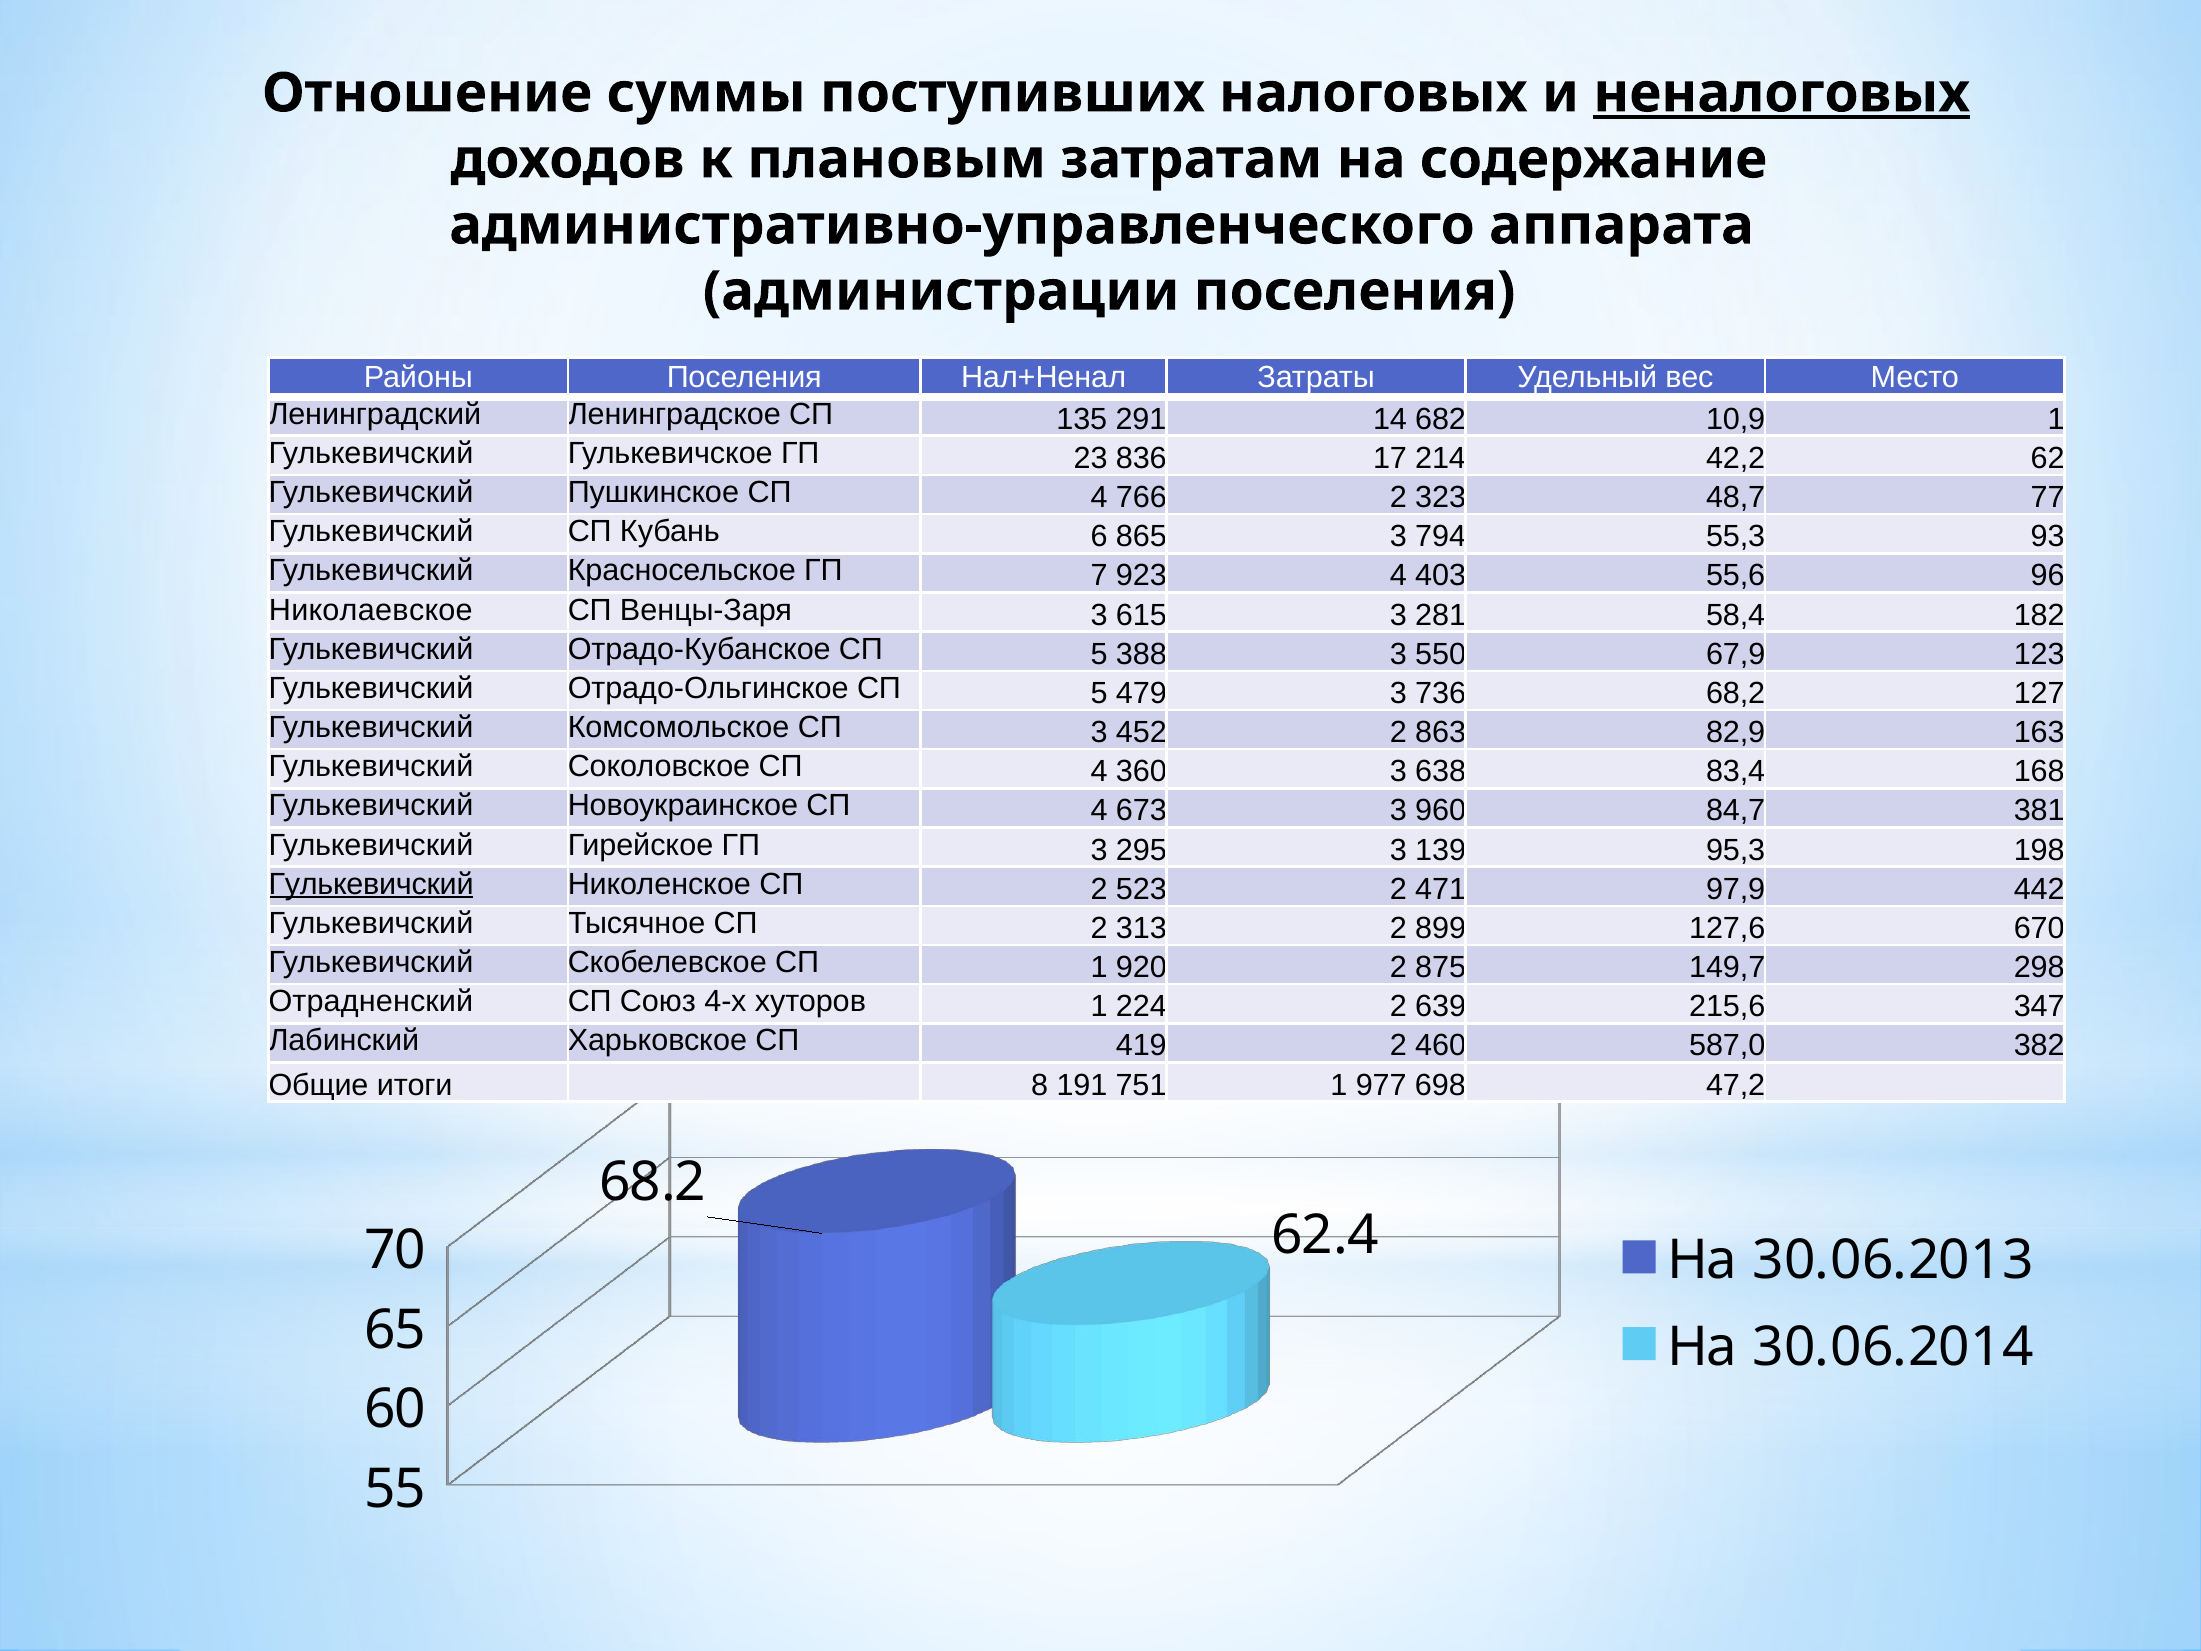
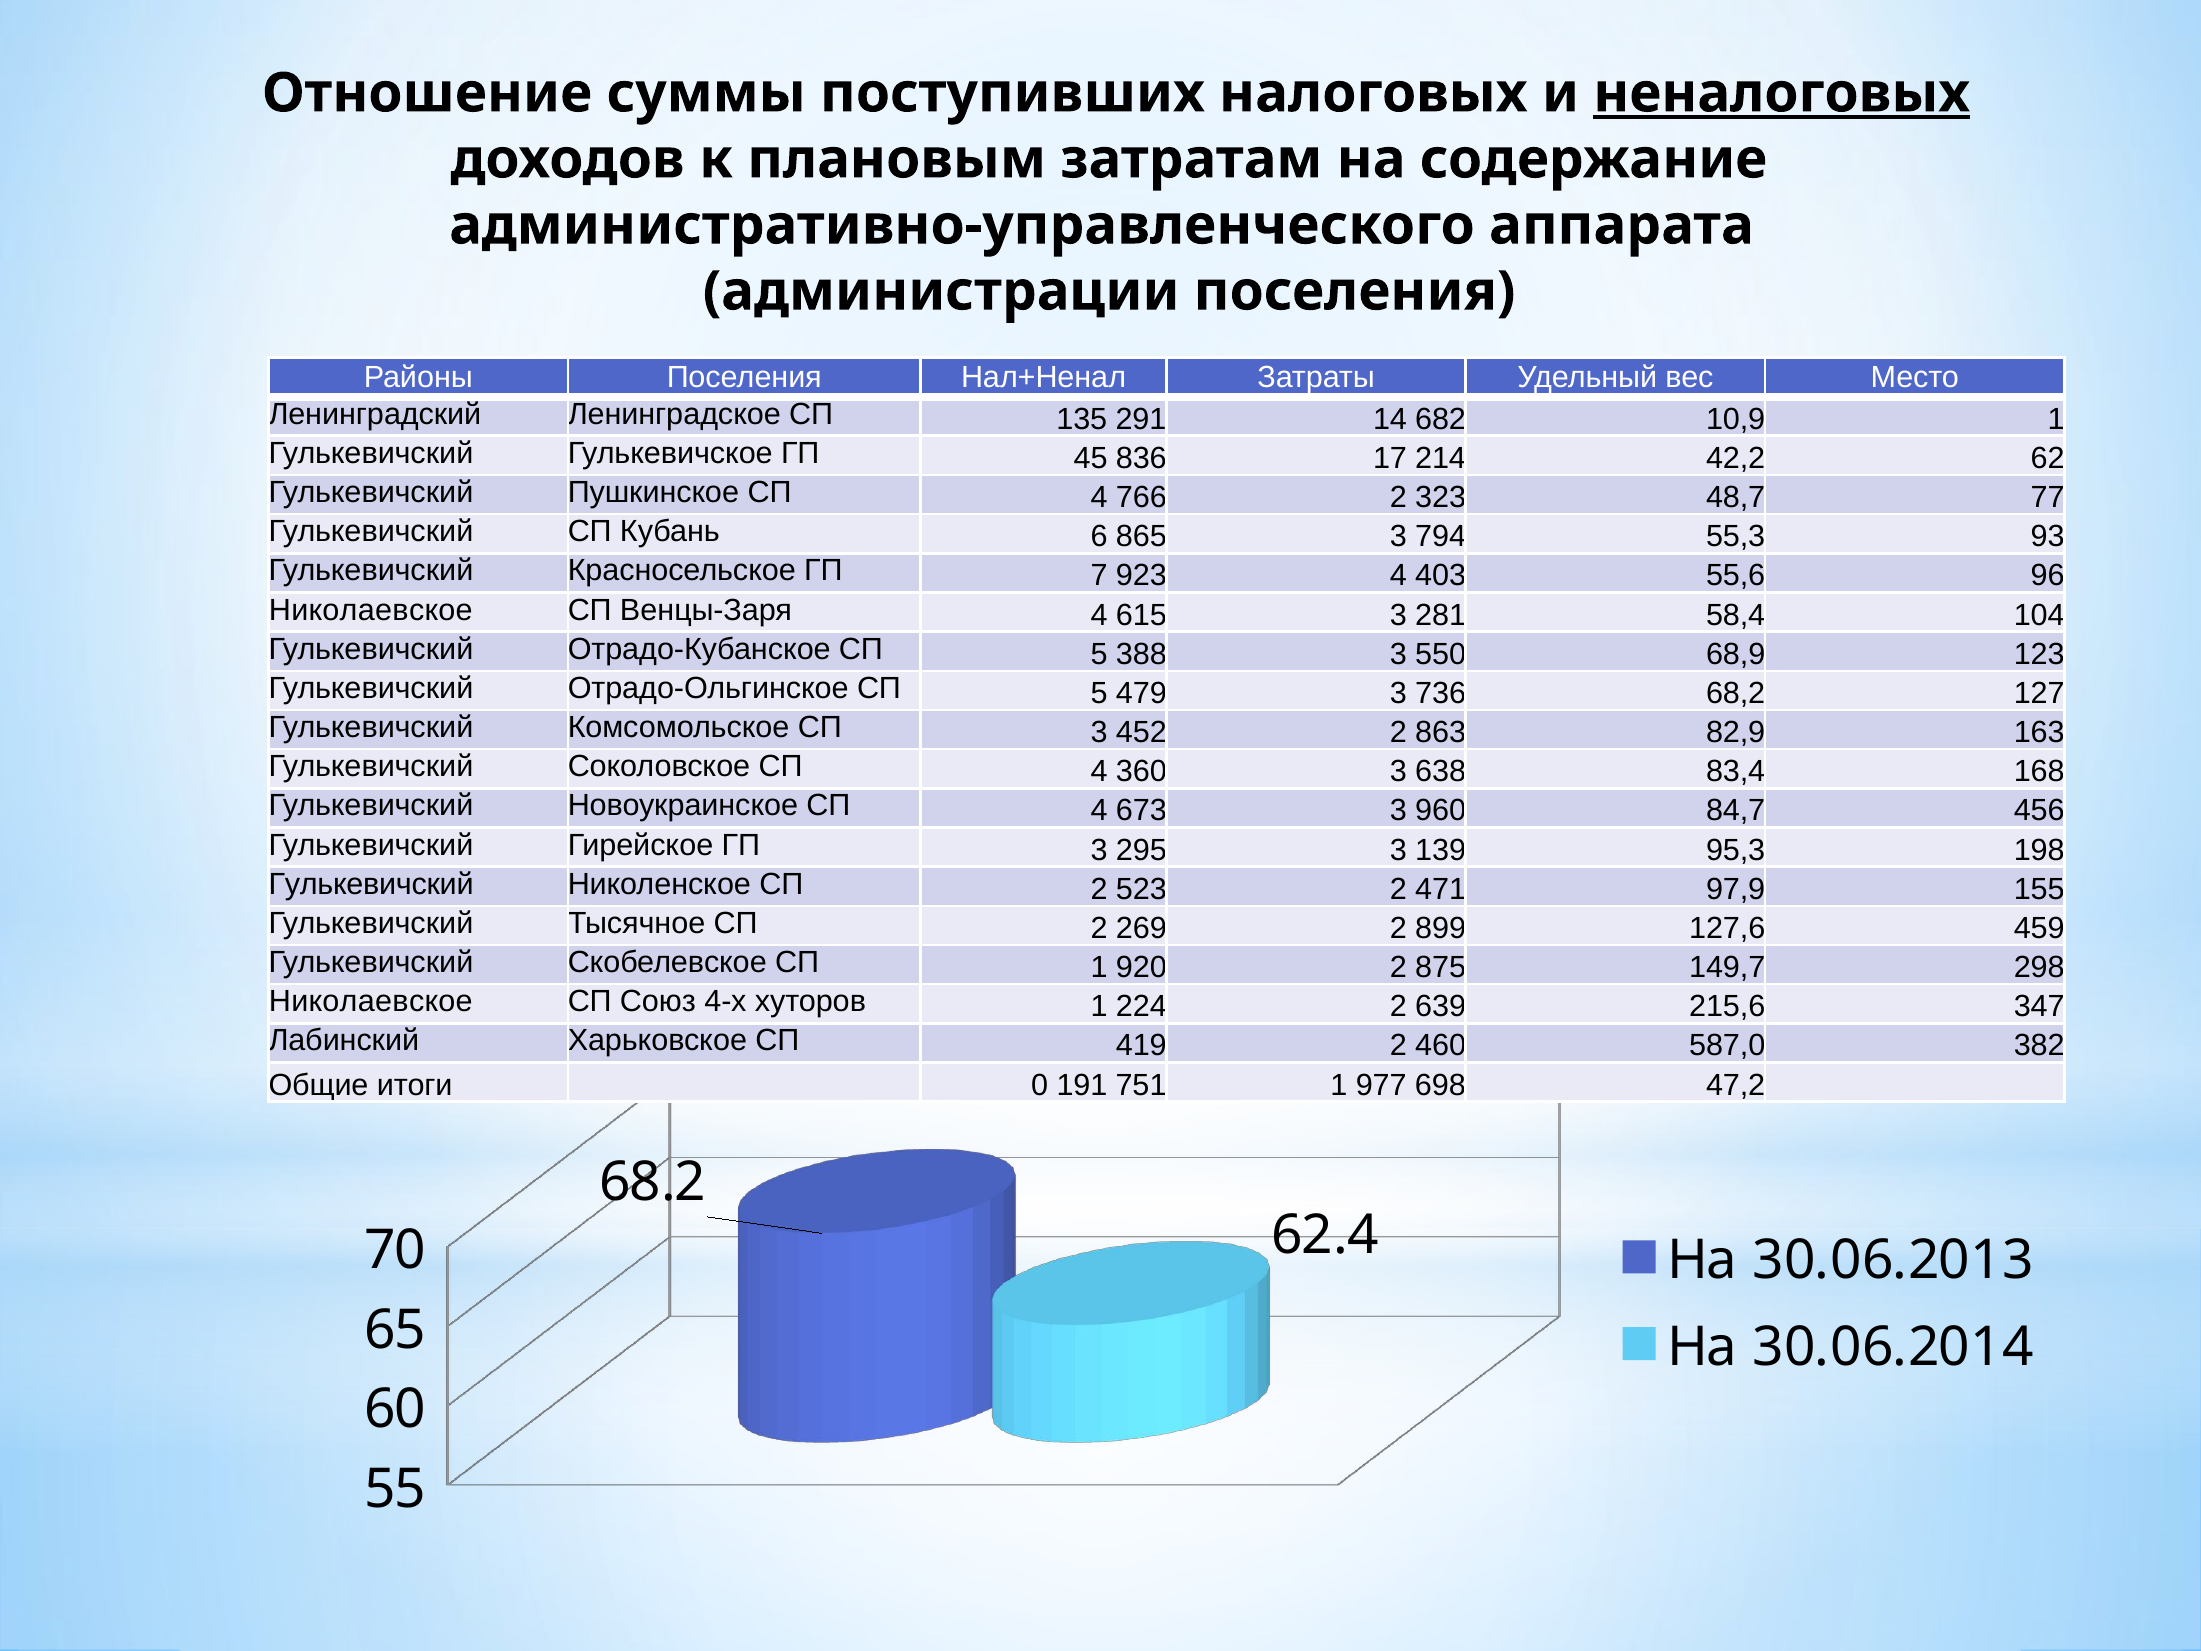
23: 23 -> 45
Венцы-Заря 3: 3 -> 4
182: 182 -> 104
67,9: 67,9 -> 68,9
381: 381 -> 456
Гулькевичский at (371, 884) underline: present -> none
442: 442 -> 155
313: 313 -> 269
670: 670 -> 459
Отрадненский at (371, 1002): Отрадненский -> Николаевское
8: 8 -> 0
